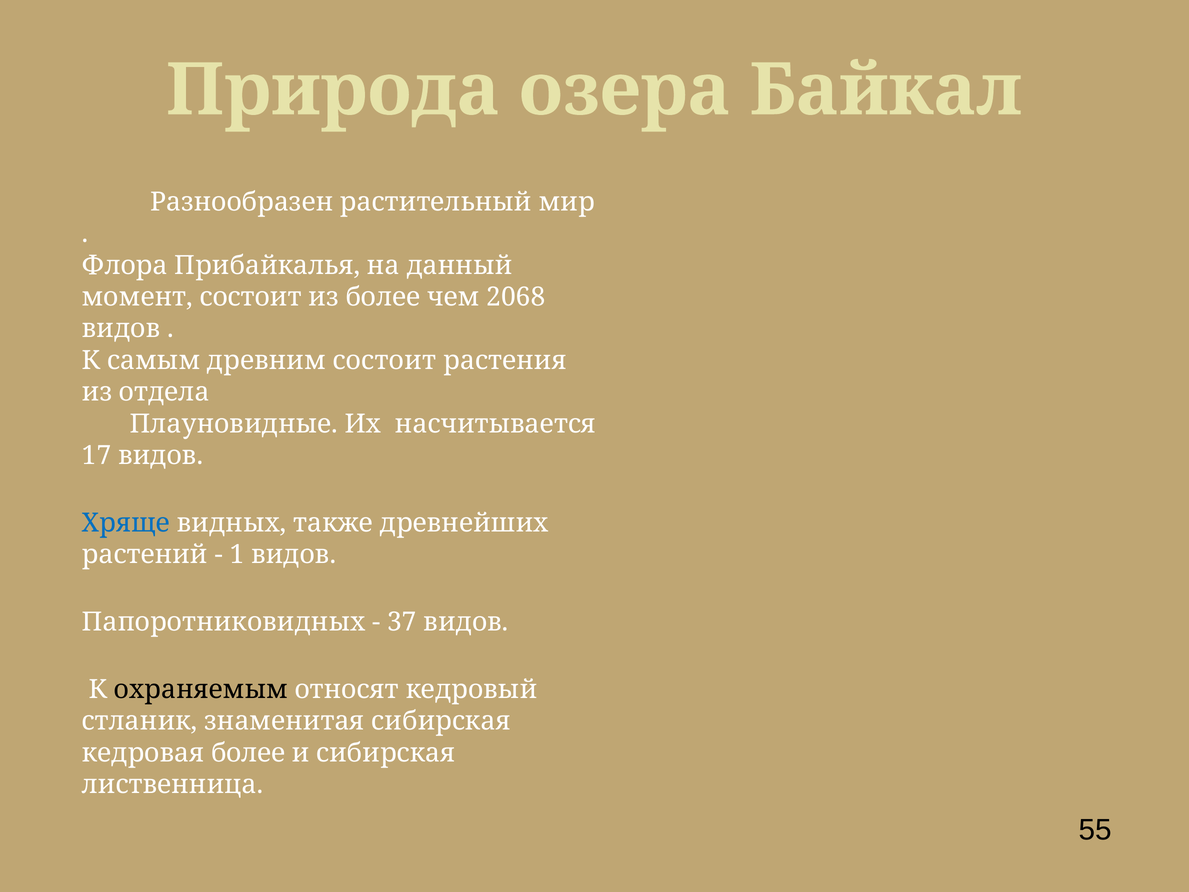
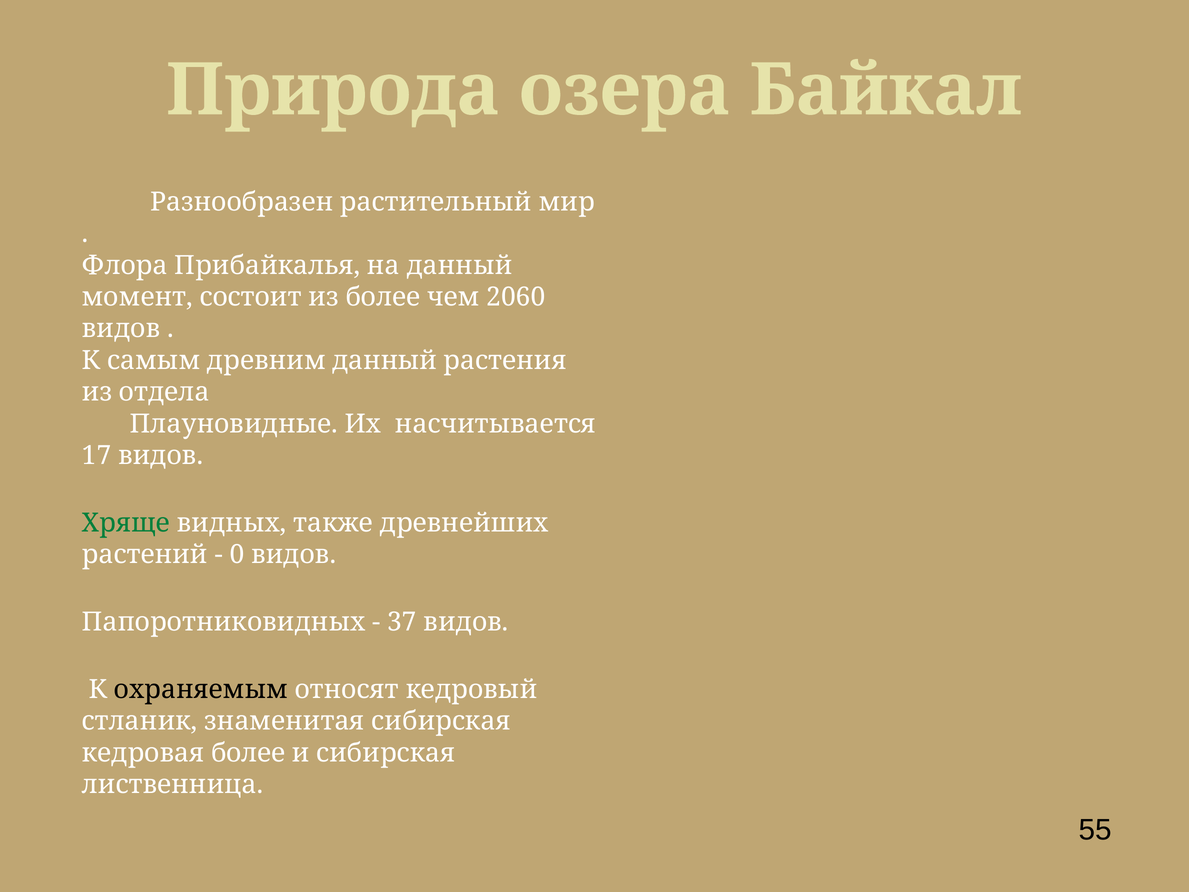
2068: 2068 -> 2060
древним состоит: состоит -> данный
Хряще colour: blue -> green
1: 1 -> 0
